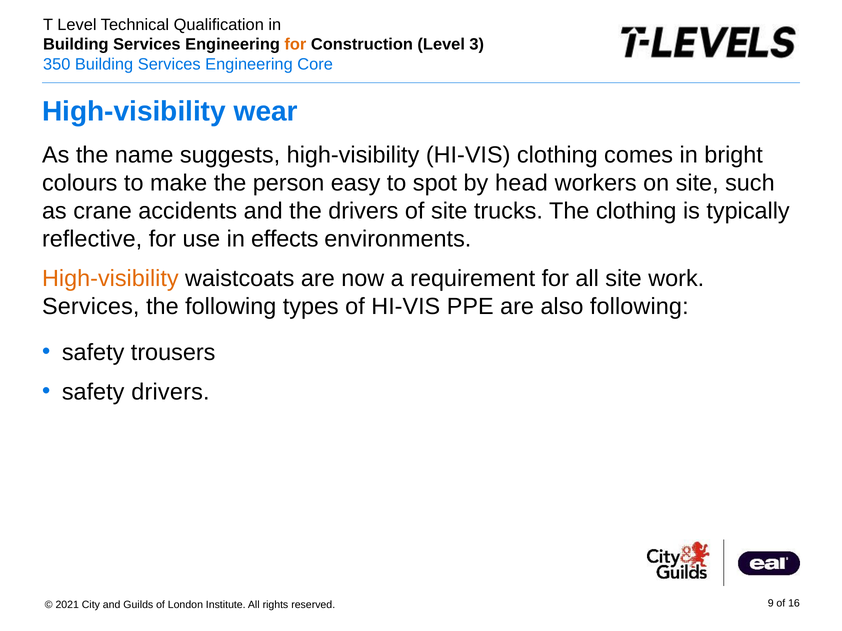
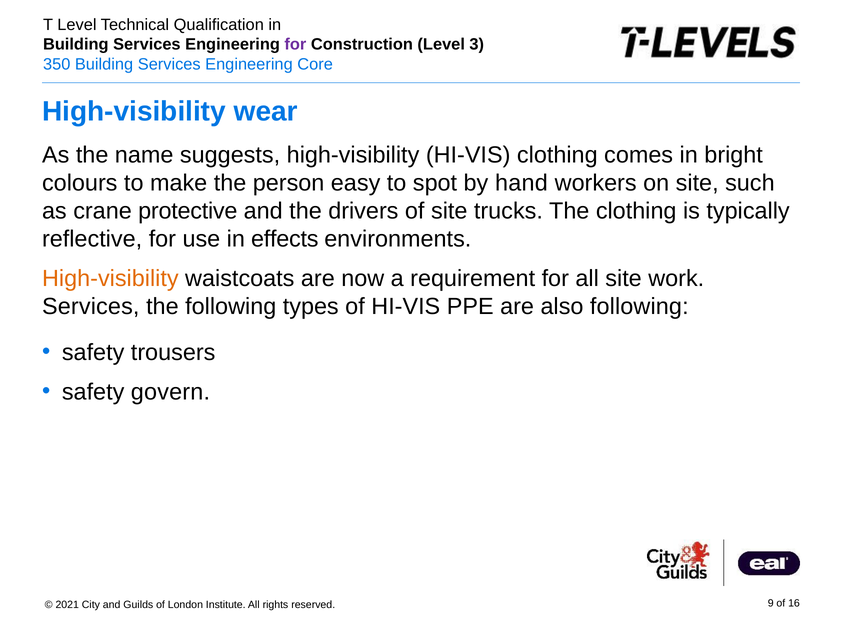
for at (295, 45) colour: orange -> purple
head: head -> hand
accidents: accidents -> protective
safety drivers: drivers -> govern
